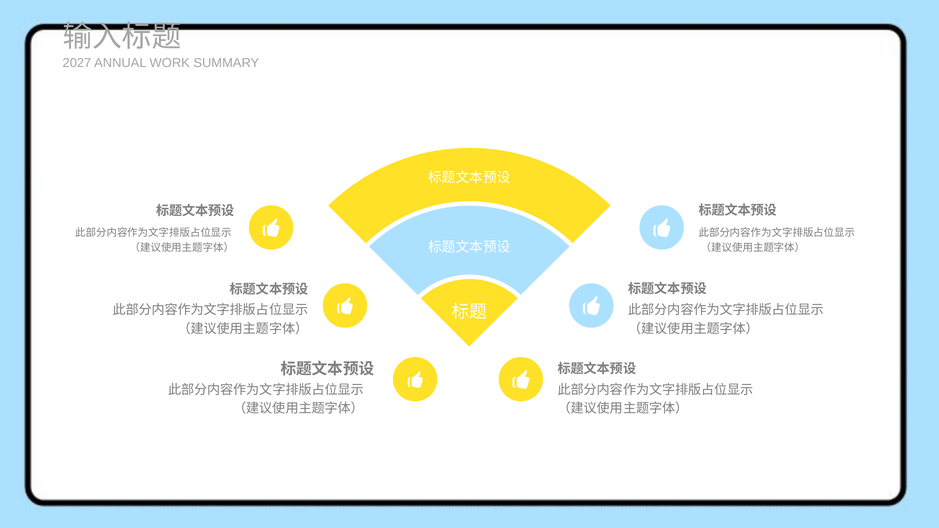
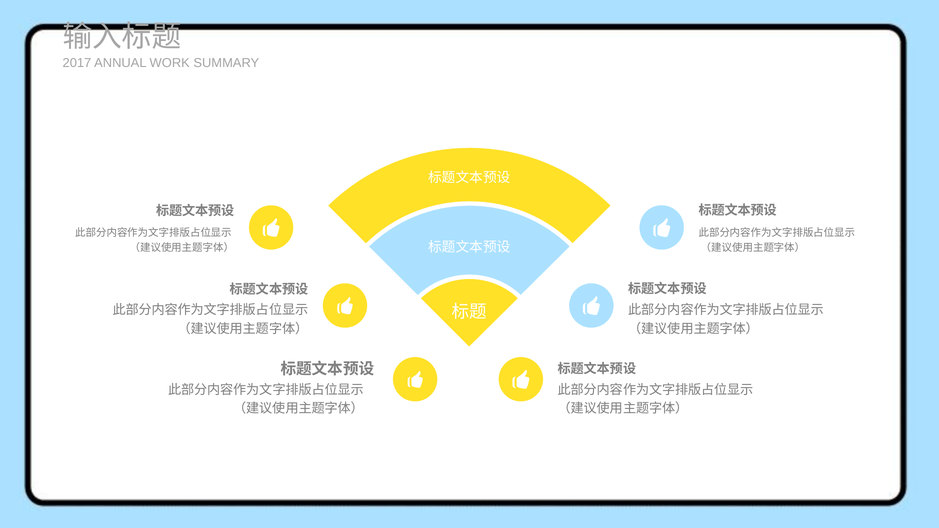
2027: 2027 -> 2017
